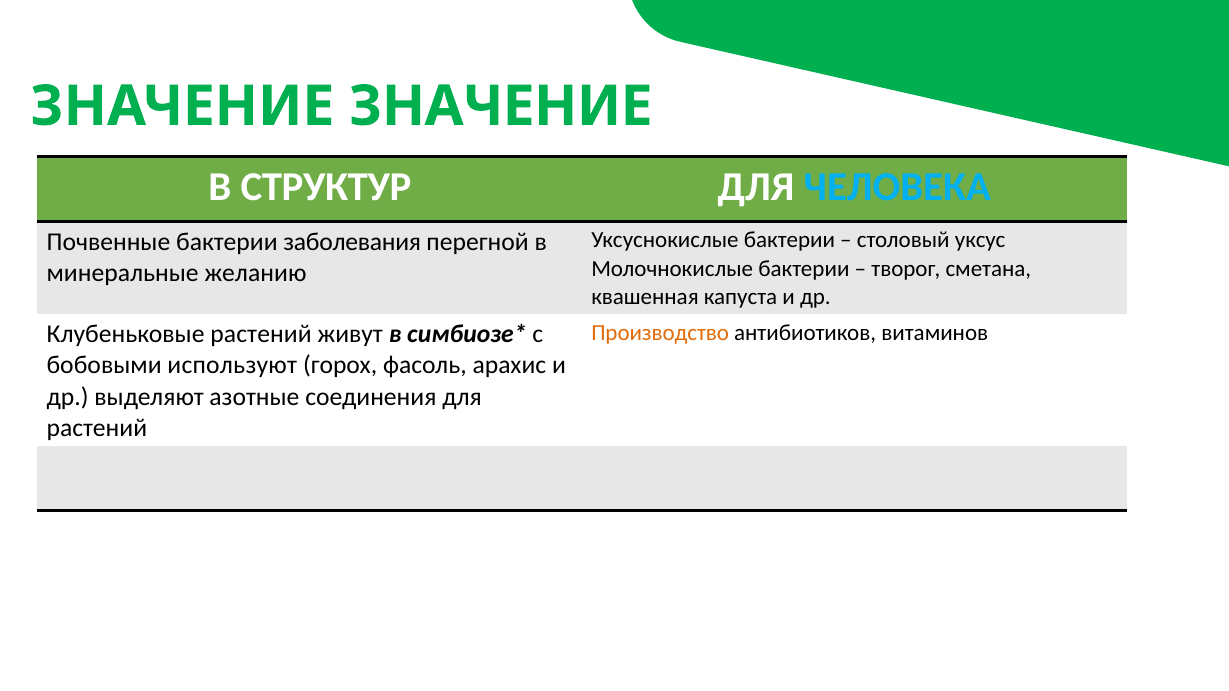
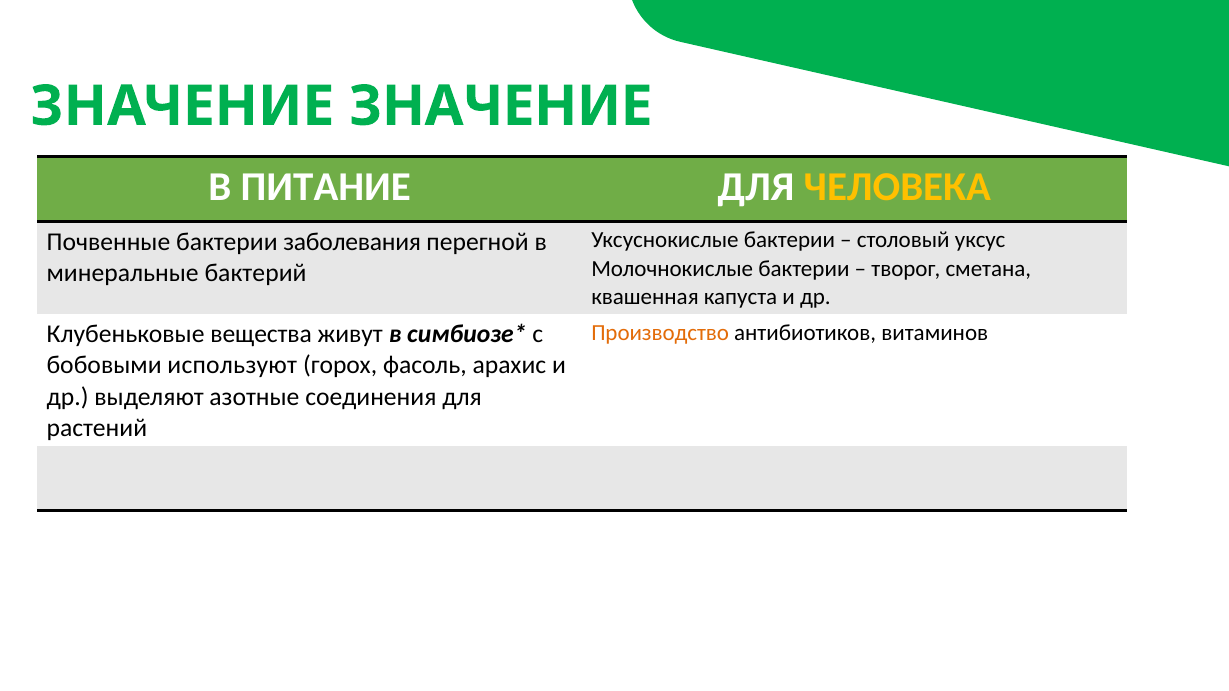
СТРУКТУР: СТРУКТУР -> ПИТАНИЕ
ЧЕЛОВЕКА colour: light blue -> yellow
желанию: желанию -> бактерий
Клубеньковые растений: растений -> вещества
